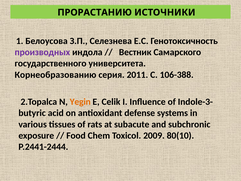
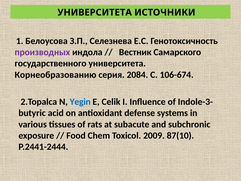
ПРОРАСТАНИЮ at (95, 12): ПРОРАСТАНИЮ -> УНИВЕРСИТЕТА
2011: 2011 -> 2084
106-388: 106-388 -> 106-674
Yegin colour: orange -> blue
80(10: 80(10 -> 87(10
